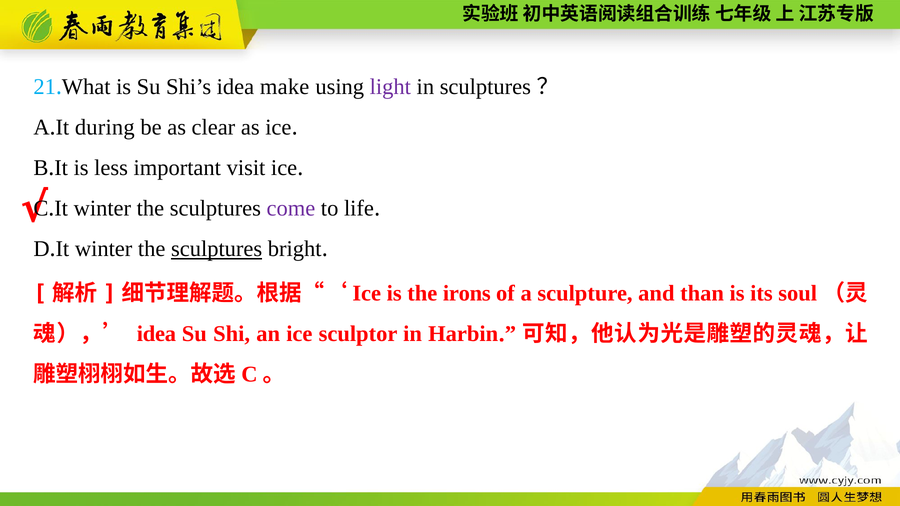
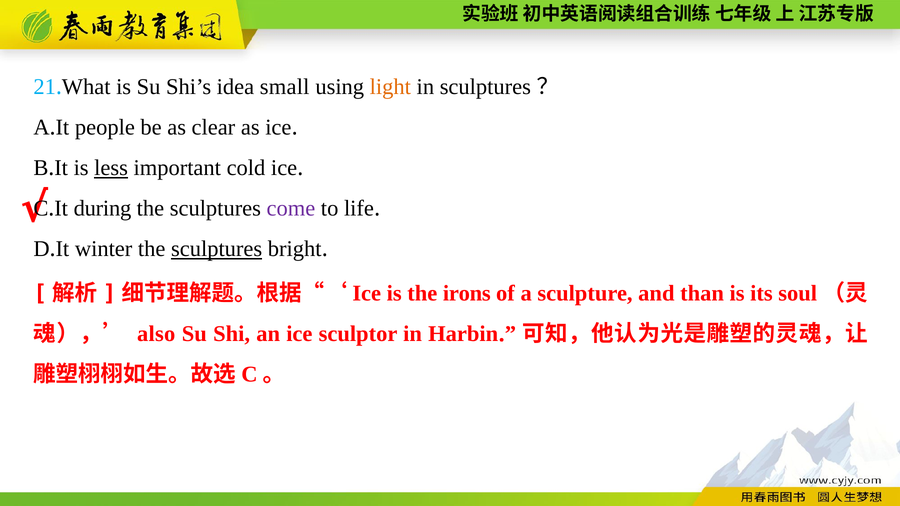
make: make -> small
light colour: purple -> orange
during: during -> people
less underline: none -> present
visit: visit -> cold
winter at (102, 209): winter -> during
idea at (156, 334): idea -> also
